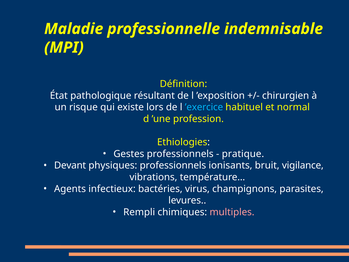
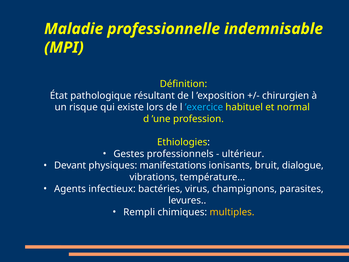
pratique: pratique -> ultérieur
physiques professionnels: professionnels -> manifestations
vigilance: vigilance -> dialogue
multiples colour: pink -> yellow
